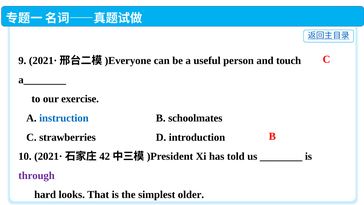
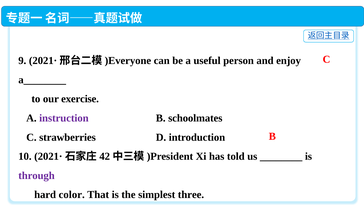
touch: touch -> enjoy
instruction colour: blue -> purple
looks: looks -> color
older: older -> three
